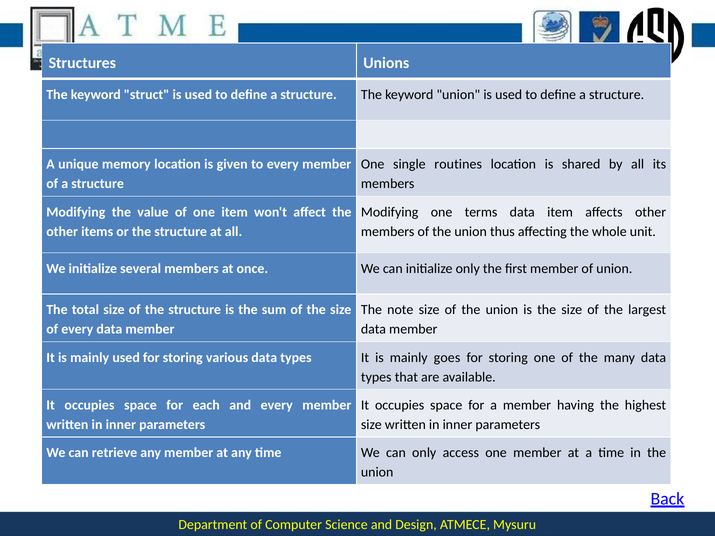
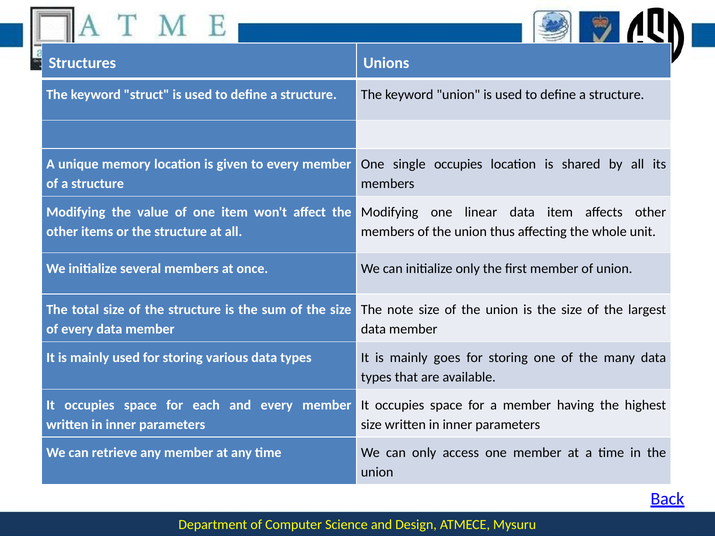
single routines: routines -> occupies
terms: terms -> linear
